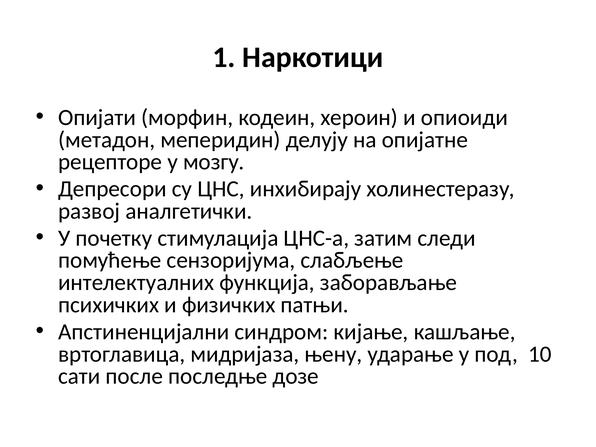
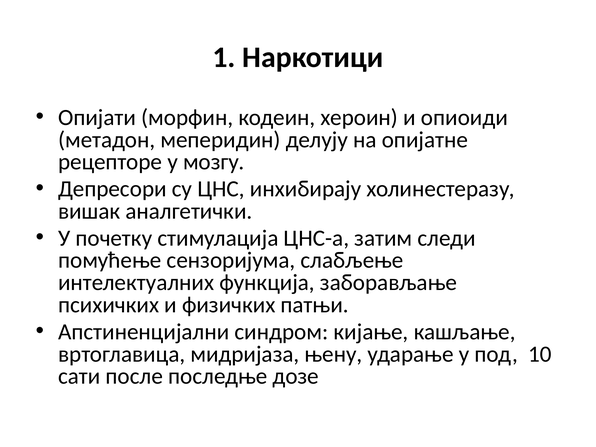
развој: развој -> вишак
